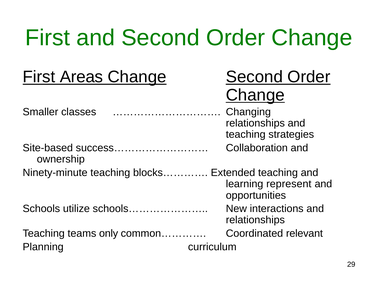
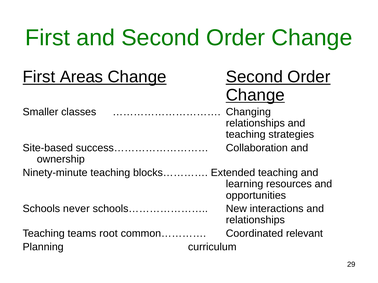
represent: represent -> resources
utilize: utilize -> never
only: only -> root
